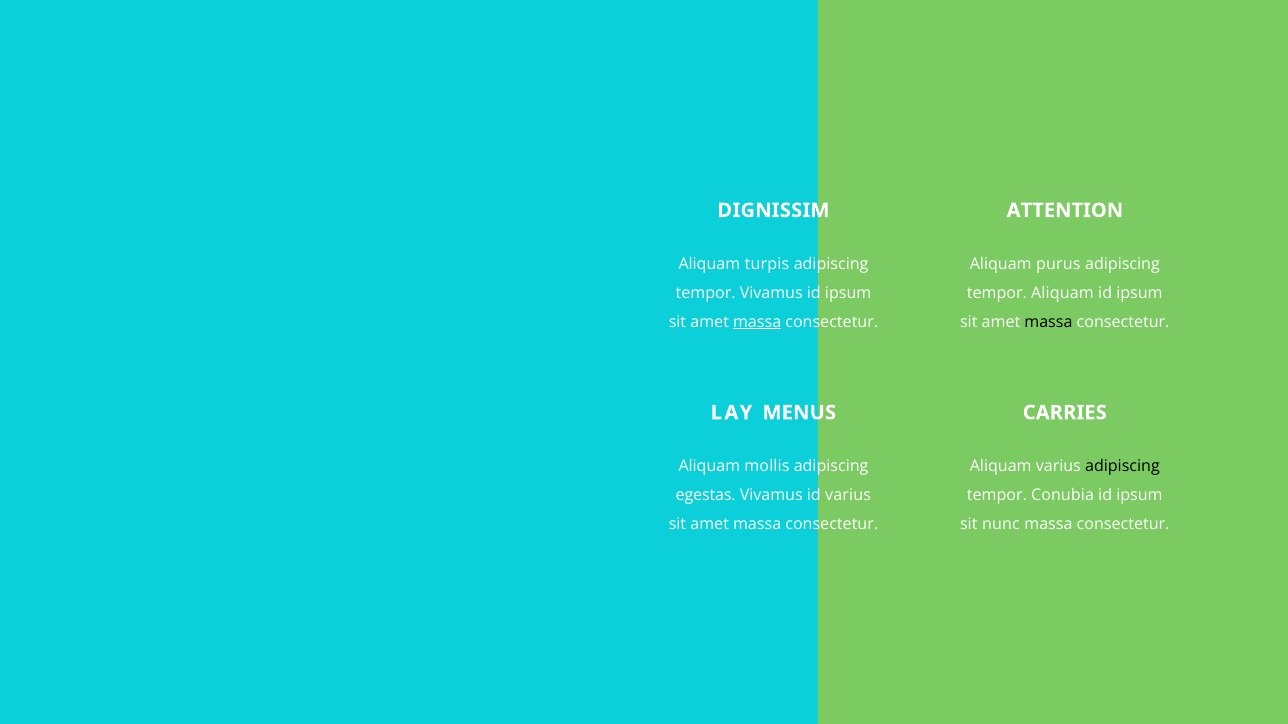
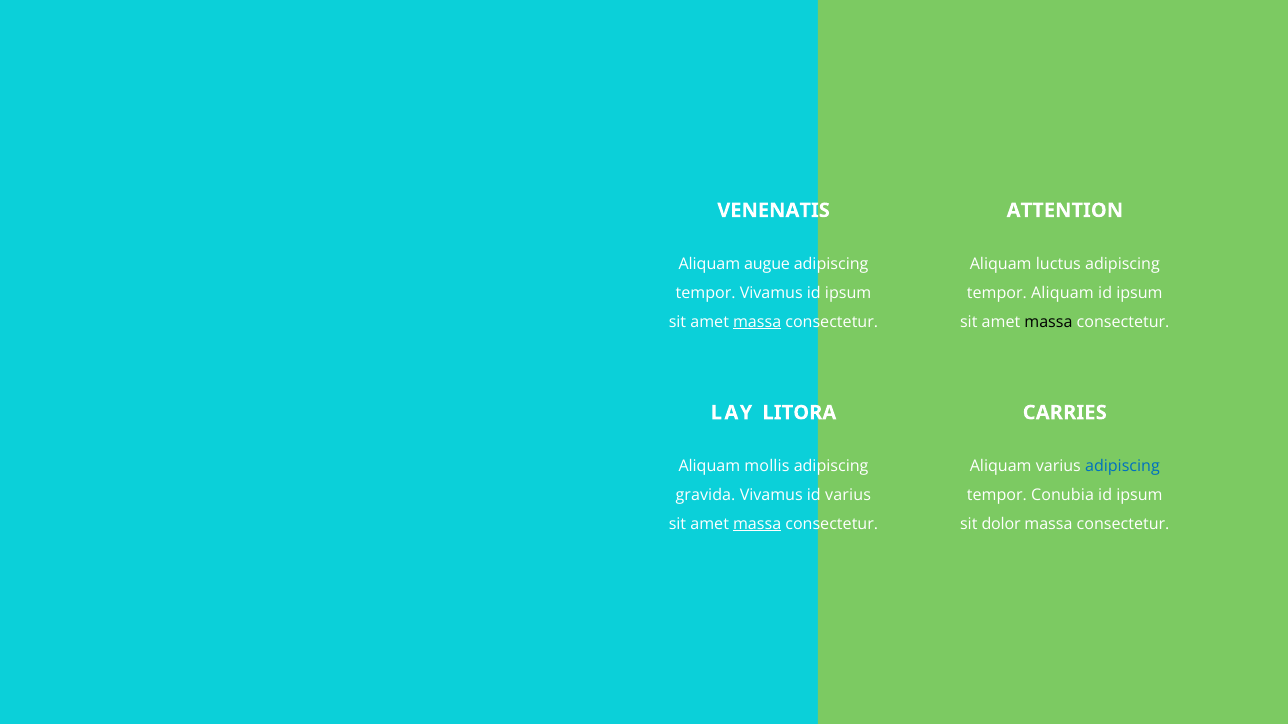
DIGNISSIM: DIGNISSIM -> VENENATIS
turpis: turpis -> augue
purus: purus -> luctus
MENUS: MENUS -> LITORA
adipiscing at (1122, 466) colour: black -> blue
egestas: egestas -> gravida
massa at (757, 524) underline: none -> present
nunc: nunc -> dolor
